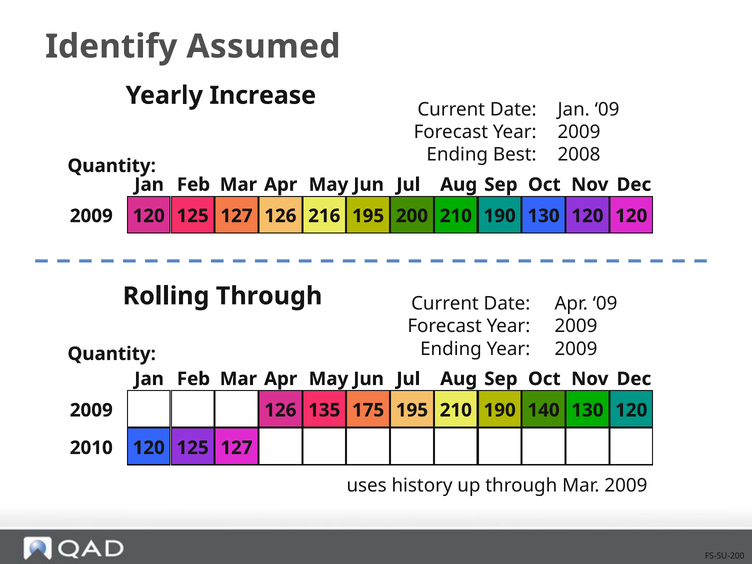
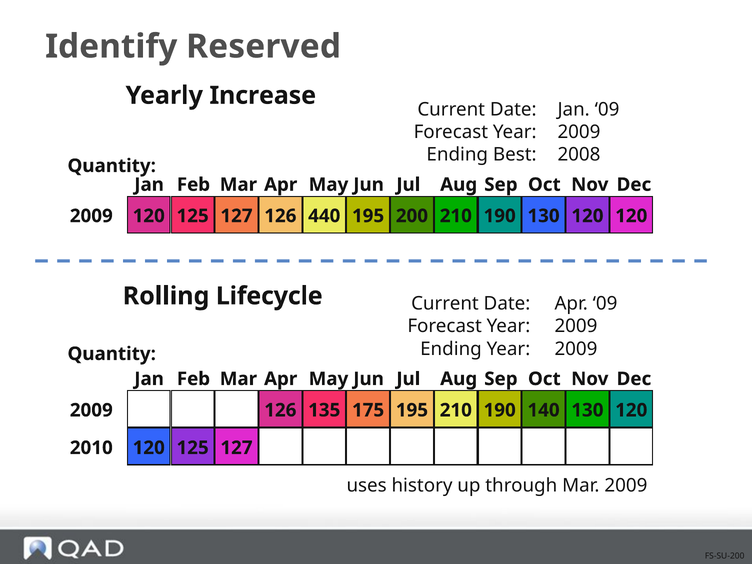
Assumed: Assumed -> Reserved
216: 216 -> 440
Rolling Through: Through -> Lifecycle
